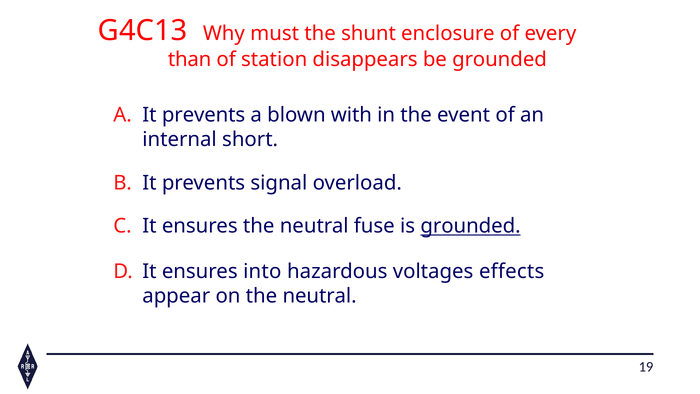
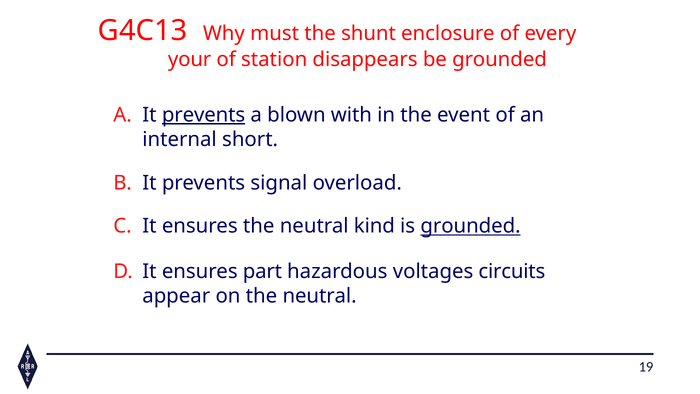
than: than -> your
prevents at (204, 115) underline: none -> present
fuse: fuse -> kind
into: into -> part
effects: effects -> circuits
